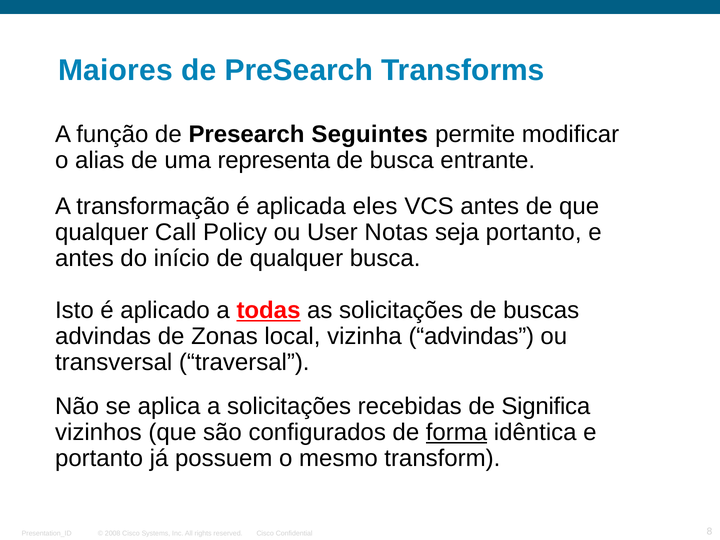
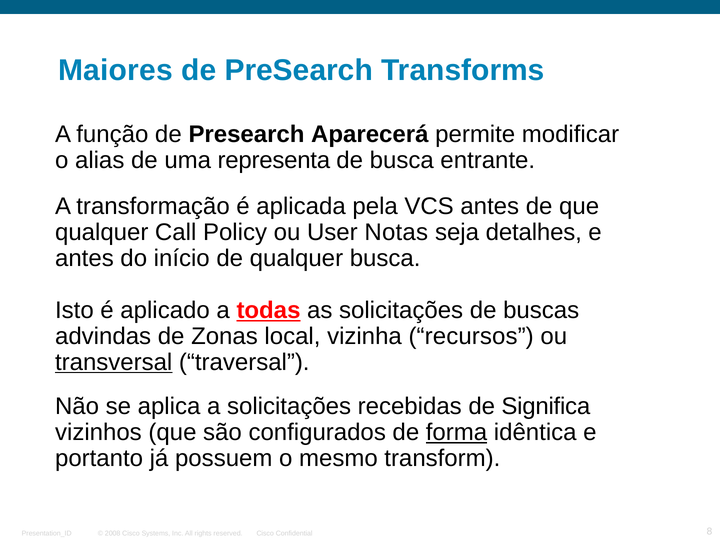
Seguintes: Seguintes -> Aparecerá
eles: eles -> pela
seja portanto: portanto -> detalhes
vizinha advindas: advindas -> recursos
transversal underline: none -> present
